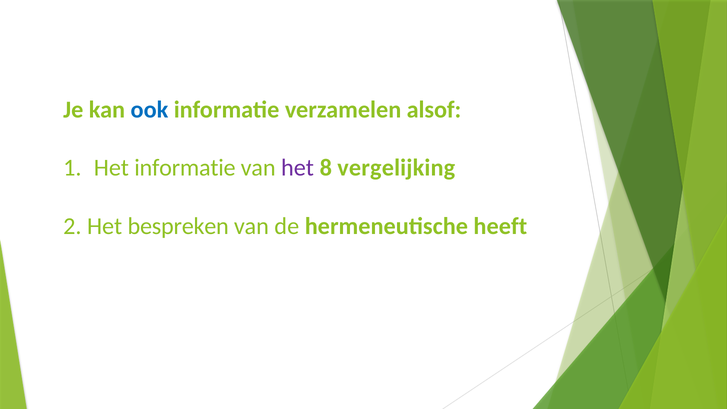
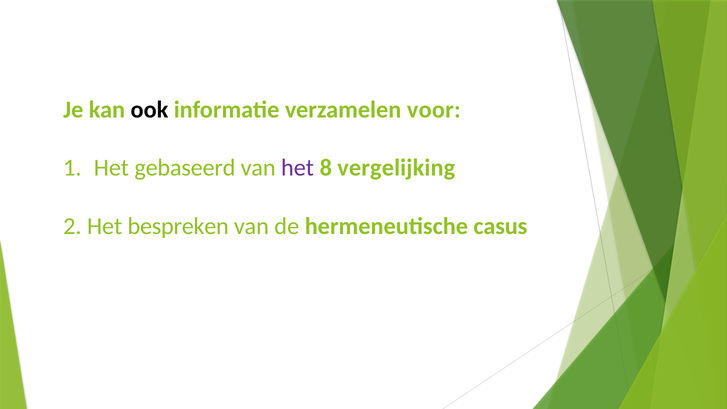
ook colour: blue -> black
alsof: alsof -> voor
Het informatie: informatie -> gebaseerd
heeft: heeft -> casus
